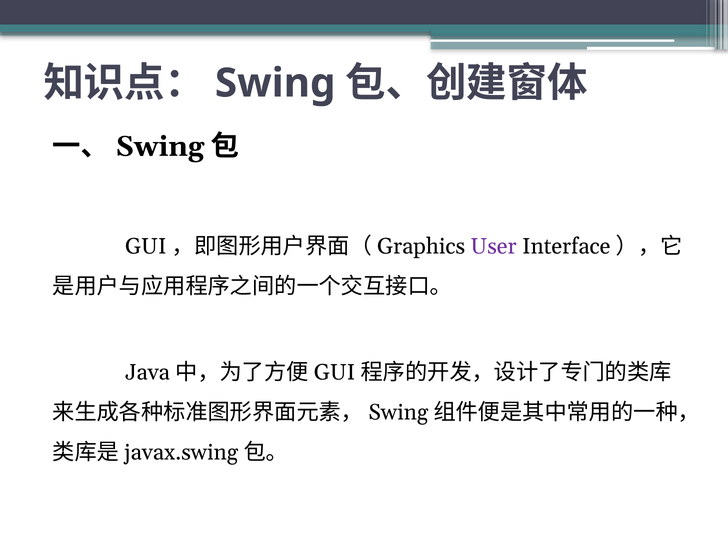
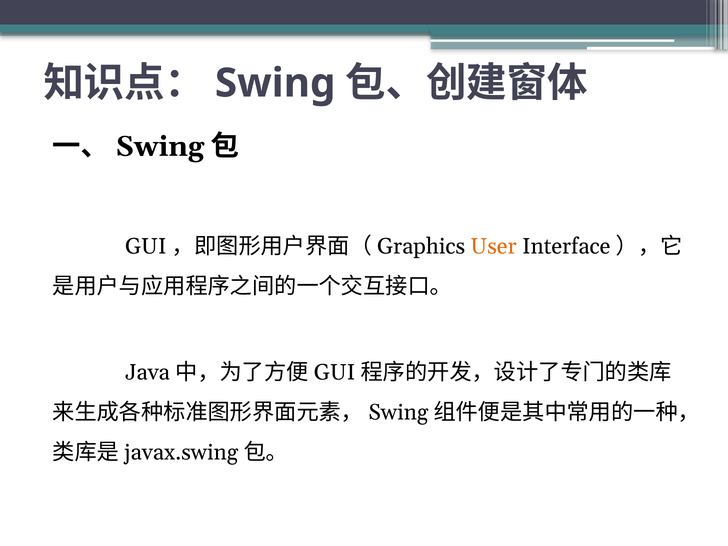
User colour: purple -> orange
